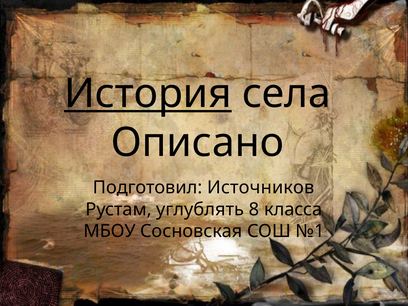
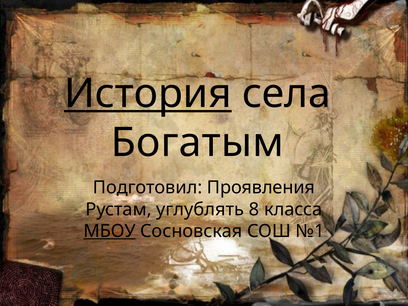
Описано: Описано -> Богатым
Источников: Источников -> Проявления
МБОУ underline: none -> present
